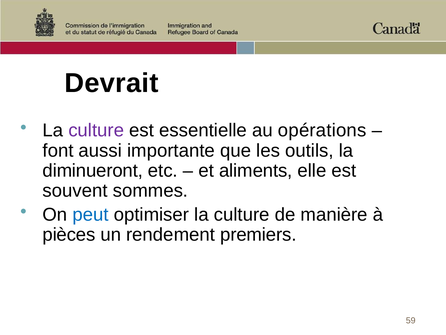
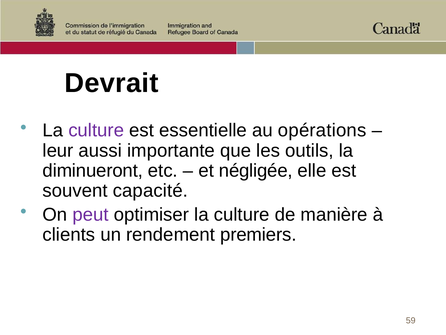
font: font -> leur
aliments: aliments -> négligée
sommes: sommes -> capacité
peut colour: blue -> purple
pièces: pièces -> clients
